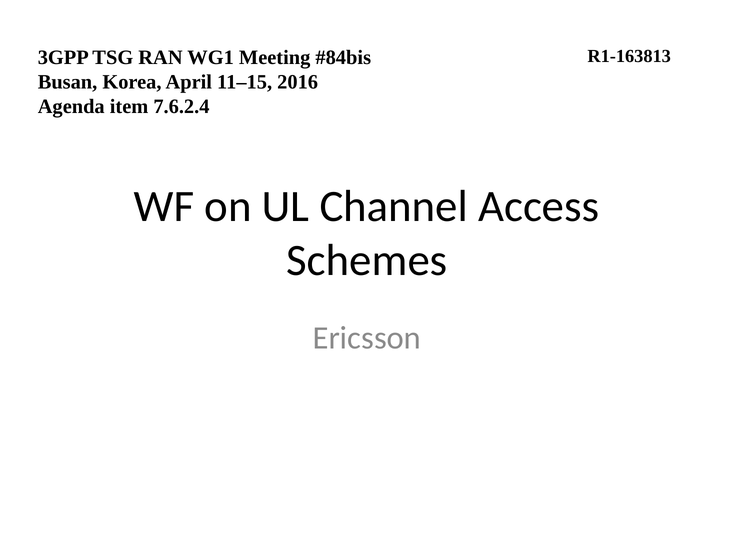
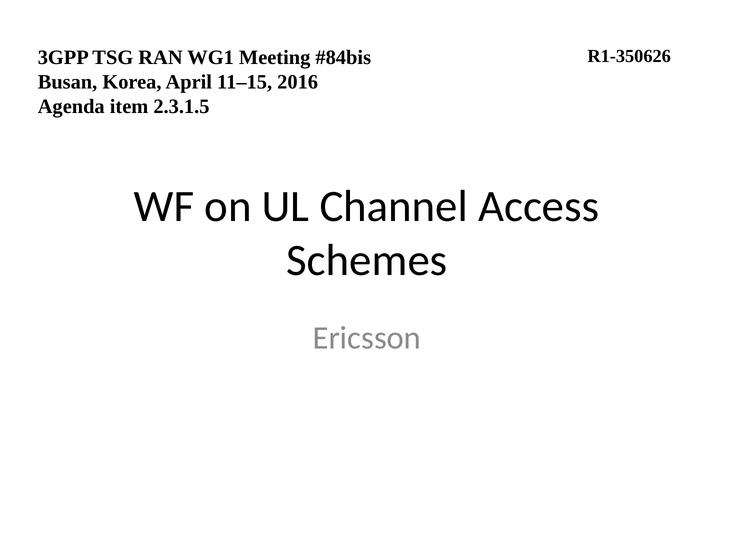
R1-163813: R1-163813 -> R1-350626
7.6.2.4: 7.6.2.4 -> 2.3.1.5
